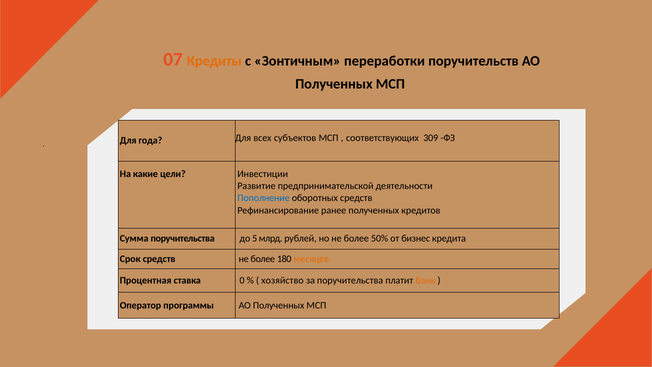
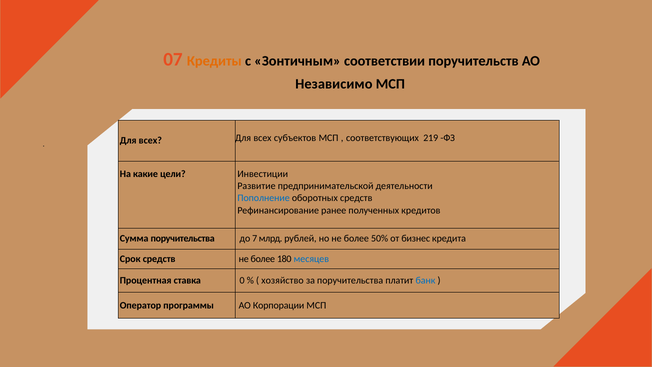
переработки: переработки -> соответствии
Полученных at (334, 84): Полученных -> Независимо
года at (150, 141): года -> всех
309: 309 -> 219
5: 5 -> 7
месяцев colour: orange -> blue
банк colour: orange -> blue
программы АО Полученных: Полученных -> Корпорации
